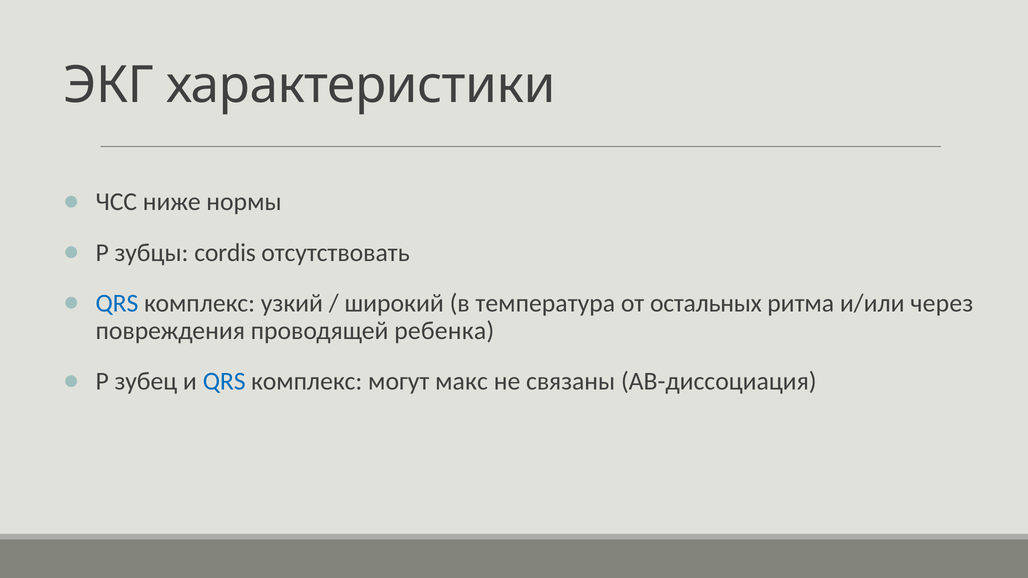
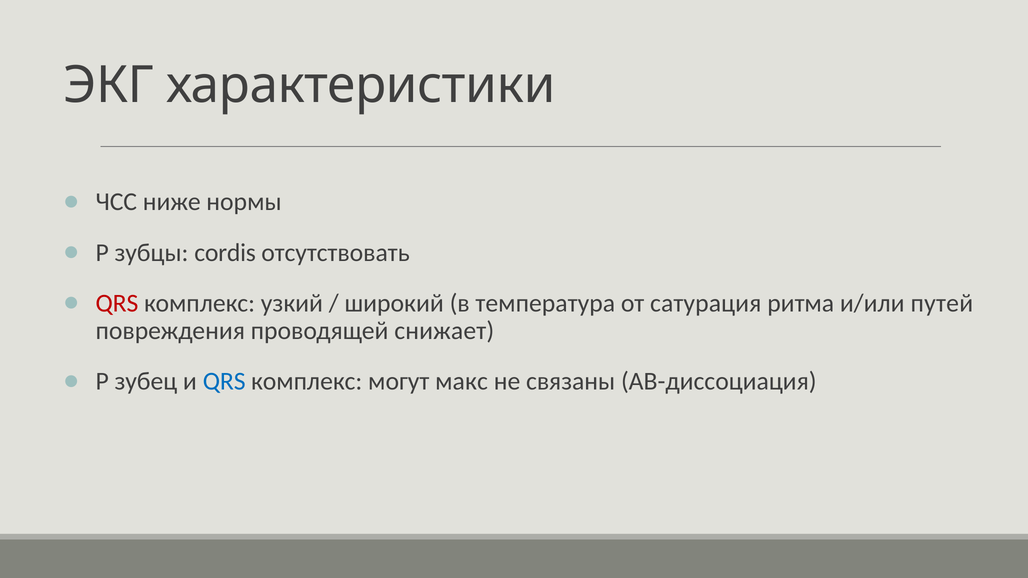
QRS at (117, 303) colour: blue -> red
остальных: остальных -> сатурация
через: через -> путей
ребенка: ребенка -> снижает
